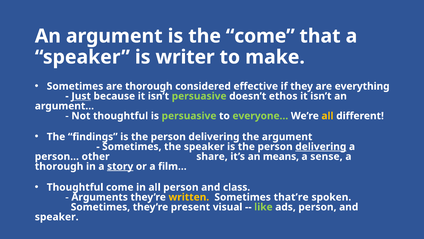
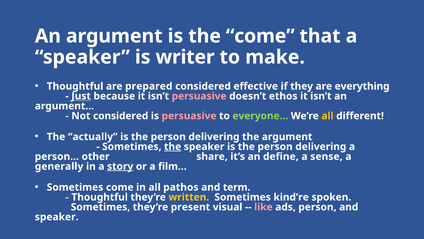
Sometimes at (75, 86): Sometimes -> Thoughtful
are thorough: thorough -> prepared
persuasive at (199, 96) colour: light green -> pink
Not thoughtful: thoughtful -> considered
persuasive at (189, 116) colour: light green -> pink
findings: findings -> actually
the at (173, 146) underline: none -> present
delivering at (321, 146) underline: present -> none
means: means -> define
thorough at (59, 166): thorough -> generally
Thoughtful at (75, 187): Thoughtful -> Sometimes
all person: person -> pathos
class: class -> term
Arguments at (100, 197): Arguments -> Thoughtful
that’re: that’re -> kind’re
like colour: light green -> pink
